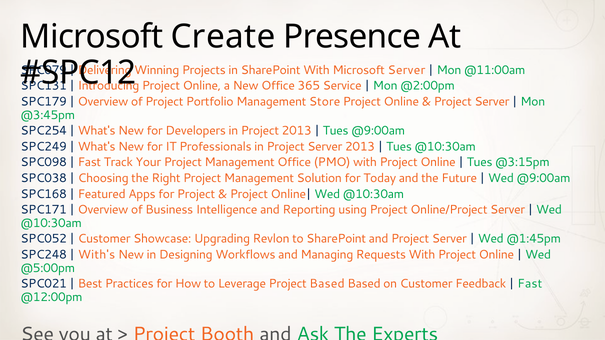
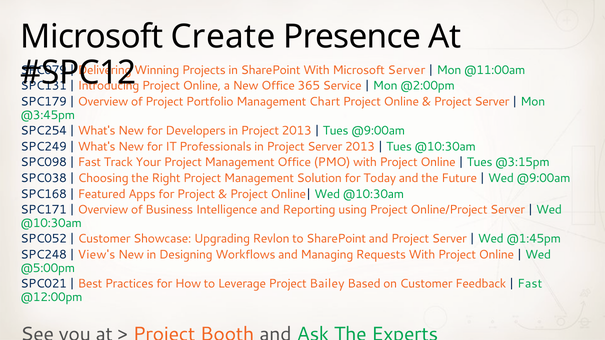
Store: Store -> Chart
With's: With's -> View's
Project Based: Based -> Bailey
